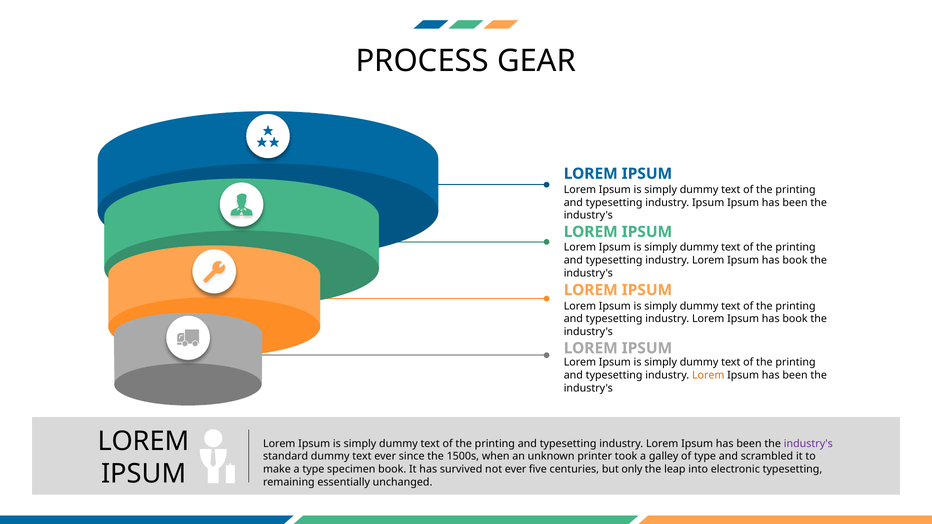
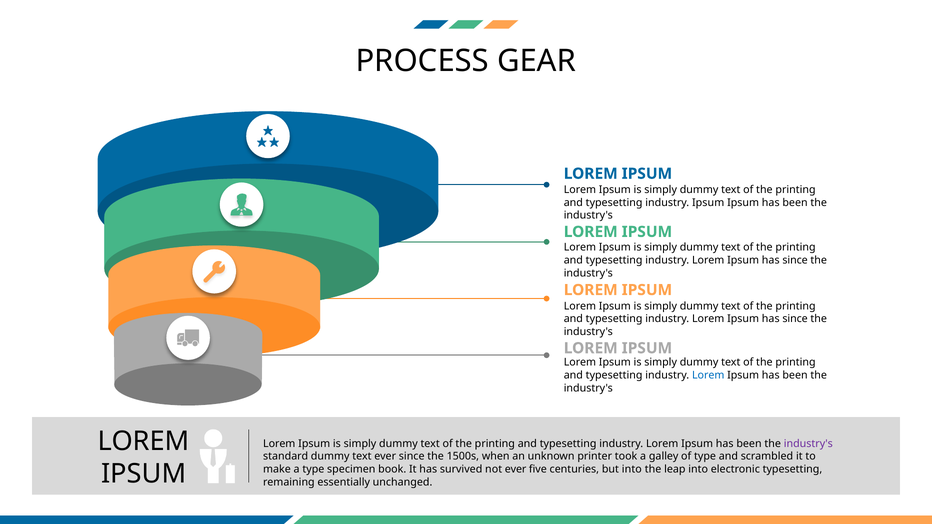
book at (795, 260): book -> since
book at (795, 319): book -> since
Lorem at (708, 375) colour: orange -> blue
but only: only -> into
